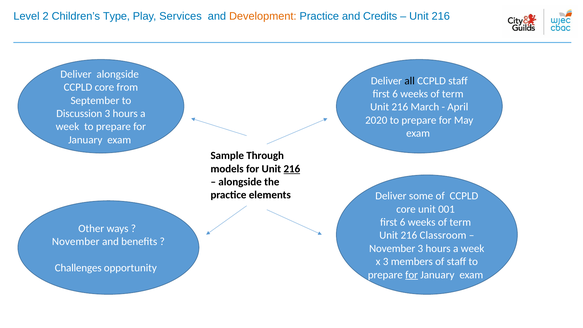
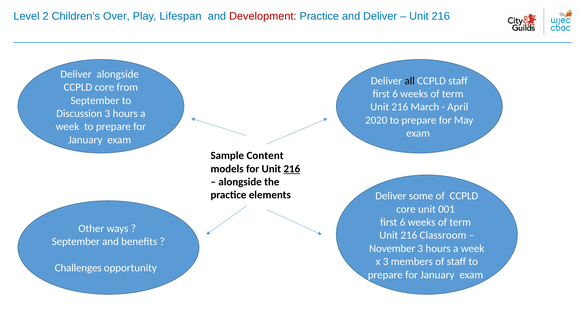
Type: Type -> Over
Services: Services -> Lifespan
Development colour: orange -> red
and Credits: Credits -> Deliver
Through: Through -> Content
November at (76, 242): November -> September
for at (412, 275) underline: present -> none
